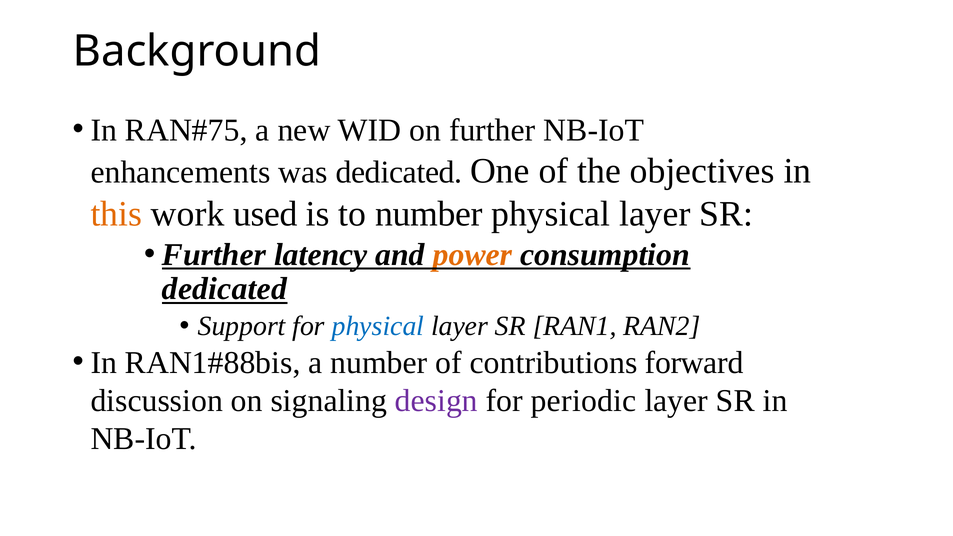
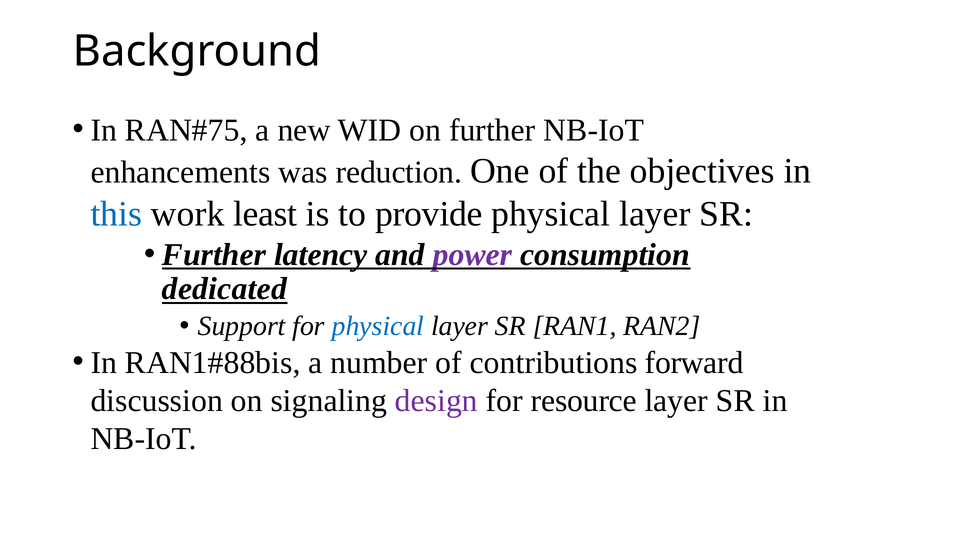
was dedicated: dedicated -> reduction
this colour: orange -> blue
used: used -> least
to number: number -> provide
power colour: orange -> purple
periodic: periodic -> resource
